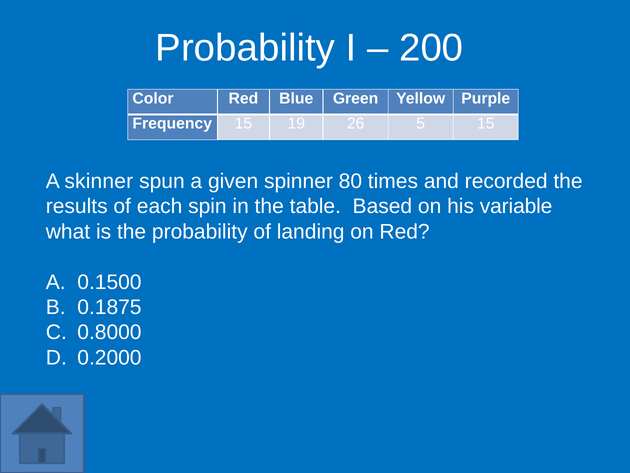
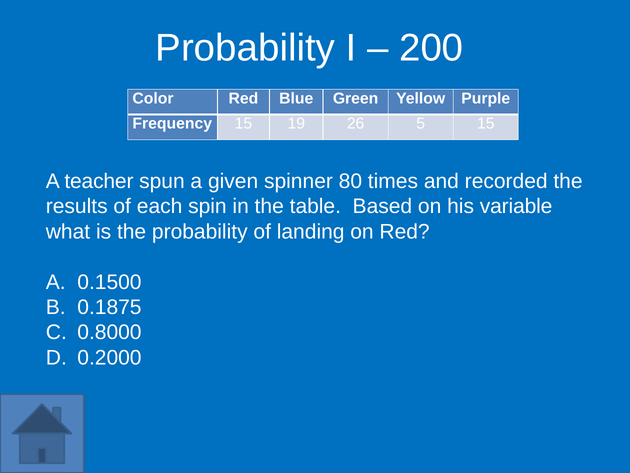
skinner: skinner -> teacher
